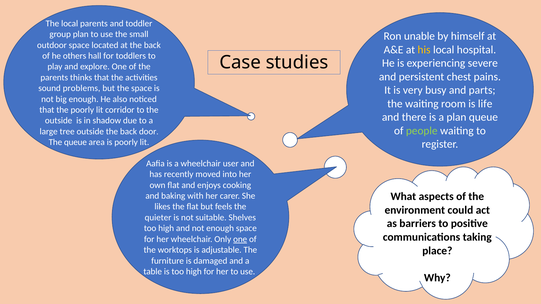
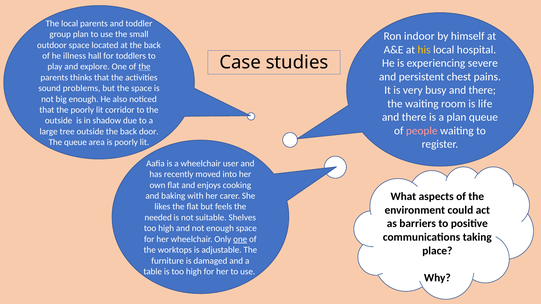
unable: unable -> indoor
others: others -> illness
the at (144, 67) underline: none -> present
busy and parts: parts -> there
people colour: light green -> pink
quieter: quieter -> needed
